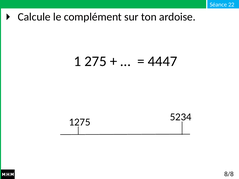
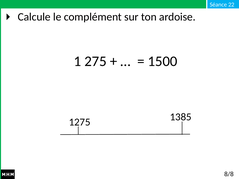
4447: 4447 -> 1500
5234: 5234 -> 1385
